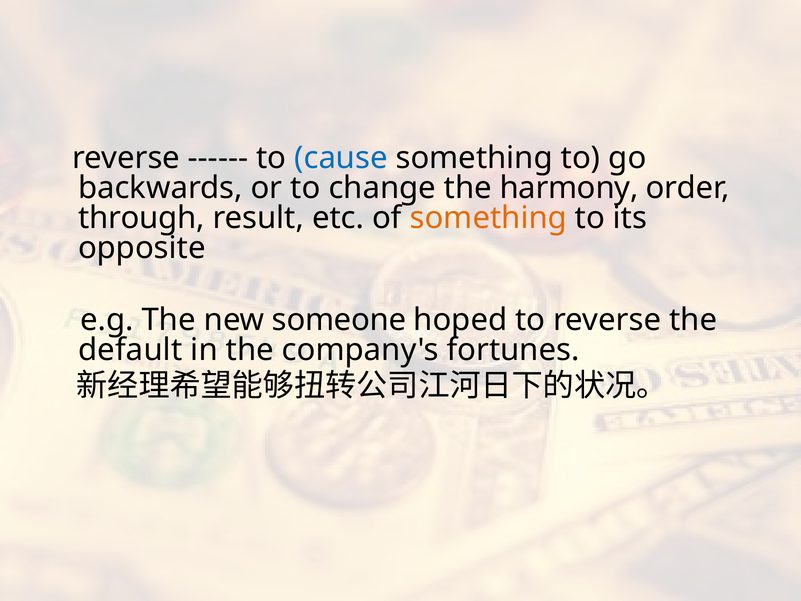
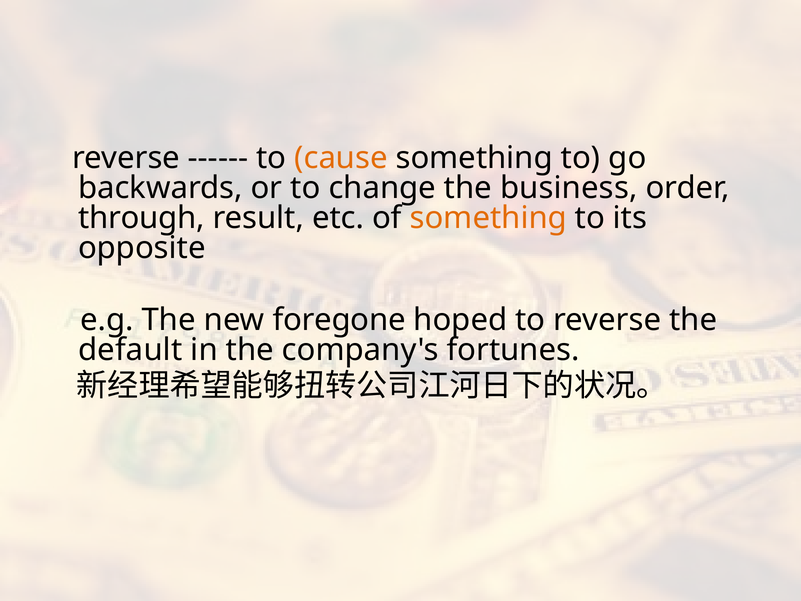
cause colour: blue -> orange
harmony: harmony -> business
someone: someone -> foregone
